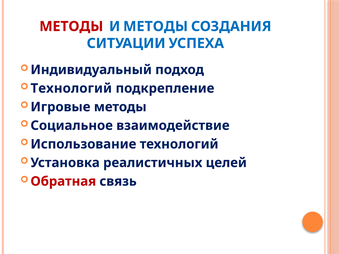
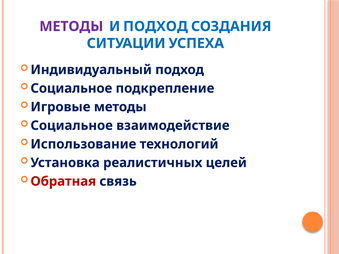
МЕТОДЫ at (71, 26) colour: red -> purple
И МЕТОДЫ: МЕТОДЫ -> ПОДХОД
Технологий at (71, 88): Технологий -> Социальное
